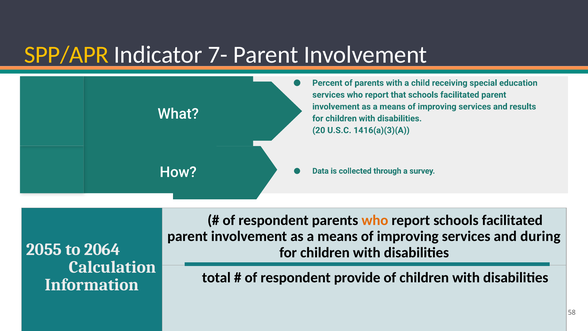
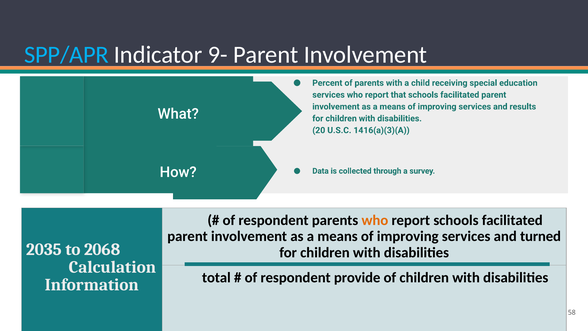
SPP/APR colour: yellow -> light blue
7-: 7- -> 9-
during: during -> turned
2055: 2055 -> 2035
2064: 2064 -> 2068
